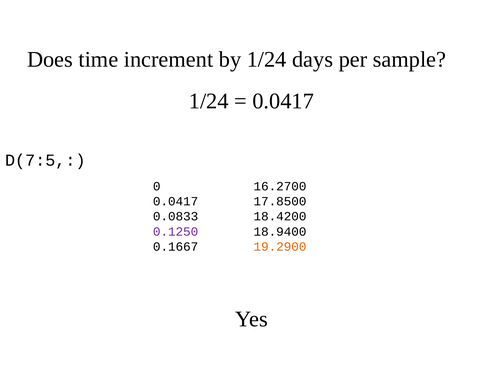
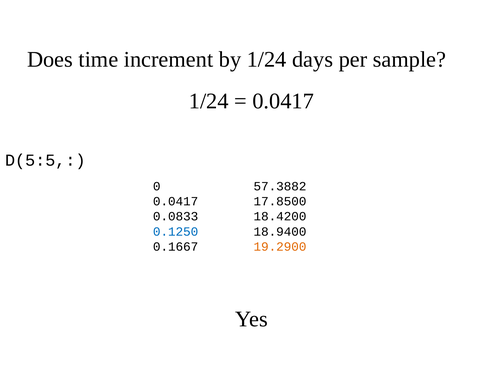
D(7:5: D(7:5 -> D(5:5
16.2700: 16.2700 -> 57.3882
0.1250 colour: purple -> blue
